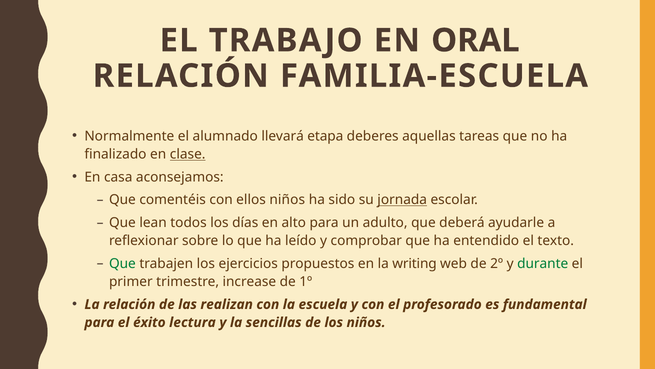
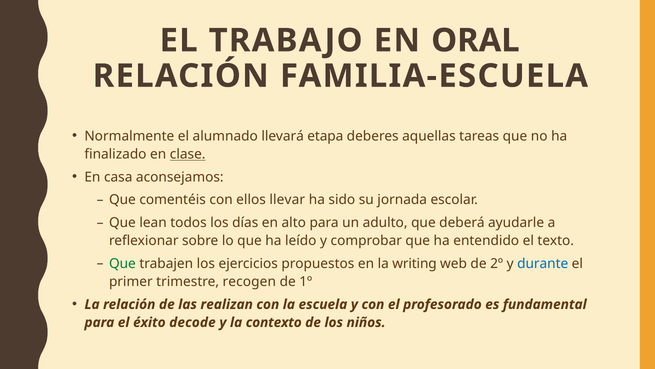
ellos niños: niños -> llevar
jornada underline: present -> none
durante colour: green -> blue
increase: increase -> recogen
lectura: lectura -> decode
sencillas: sencillas -> contexto
